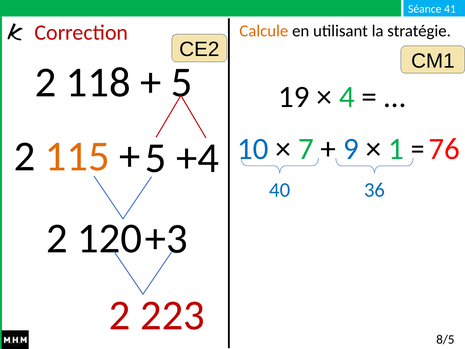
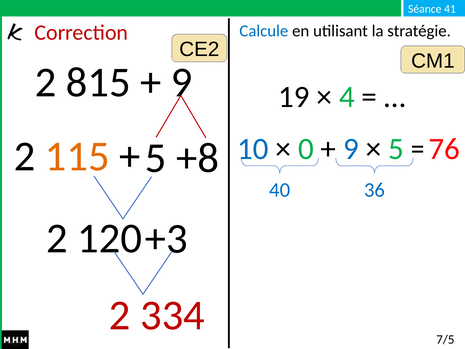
Calcule colour: orange -> blue
118: 118 -> 815
5 at (182, 82): 5 -> 9
7: 7 -> 0
1 at (396, 149): 1 -> 5
+4: +4 -> +8
223: 223 -> 334
8/5: 8/5 -> 7/5
